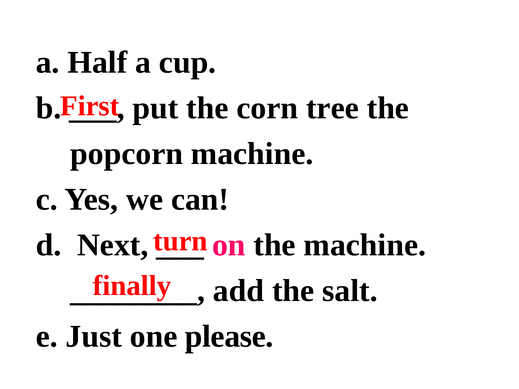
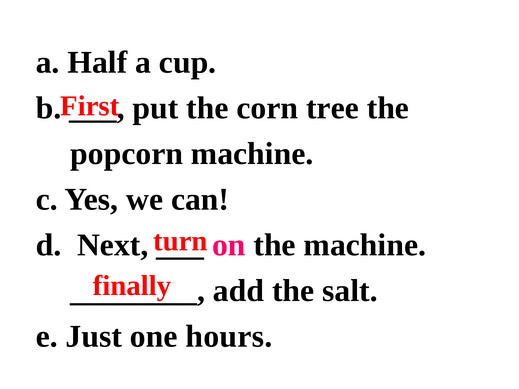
please: please -> hours
